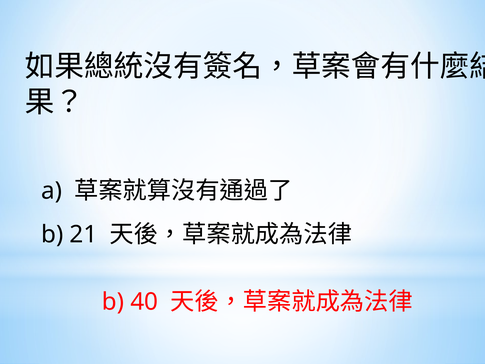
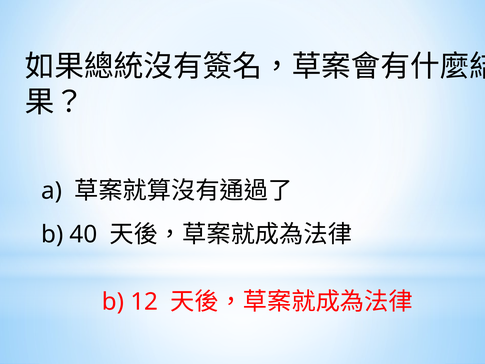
21: 21 -> 40
40: 40 -> 12
